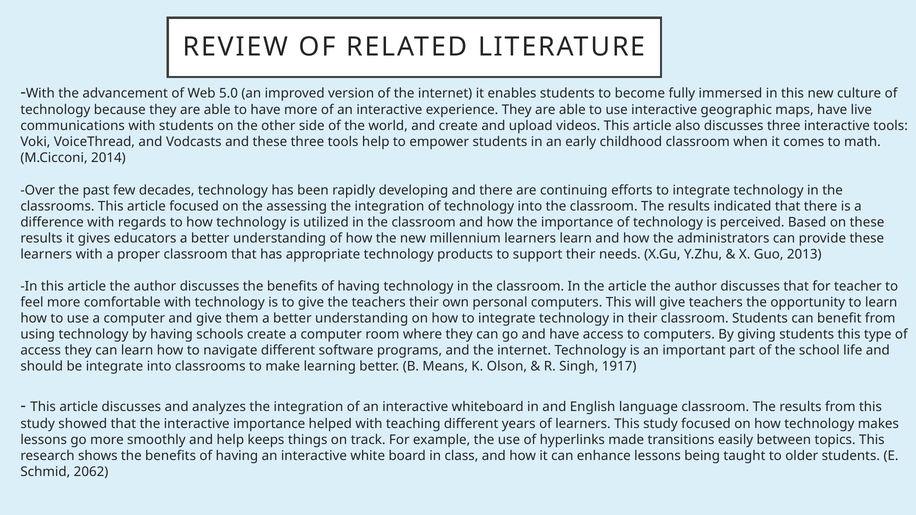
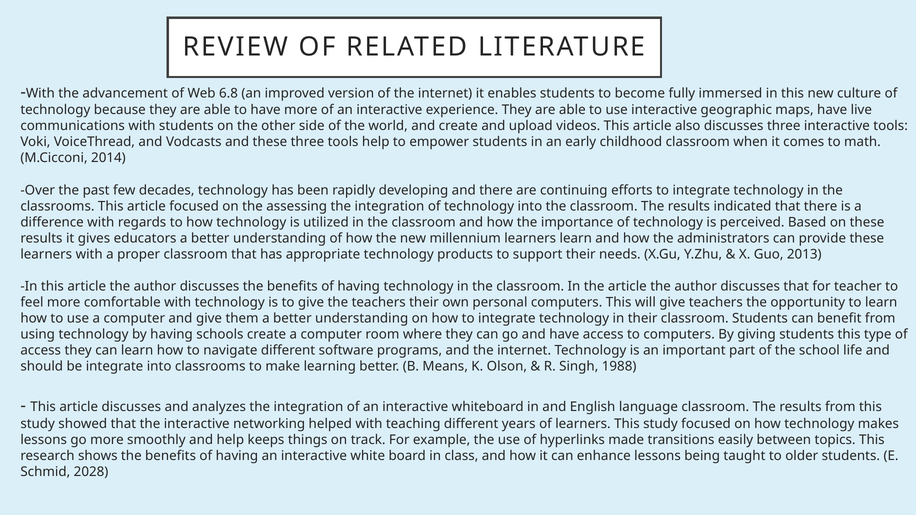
5.0: 5.0 -> 6.8
1917: 1917 -> 1988
interactive importance: importance -> networking
2062: 2062 -> 2028
